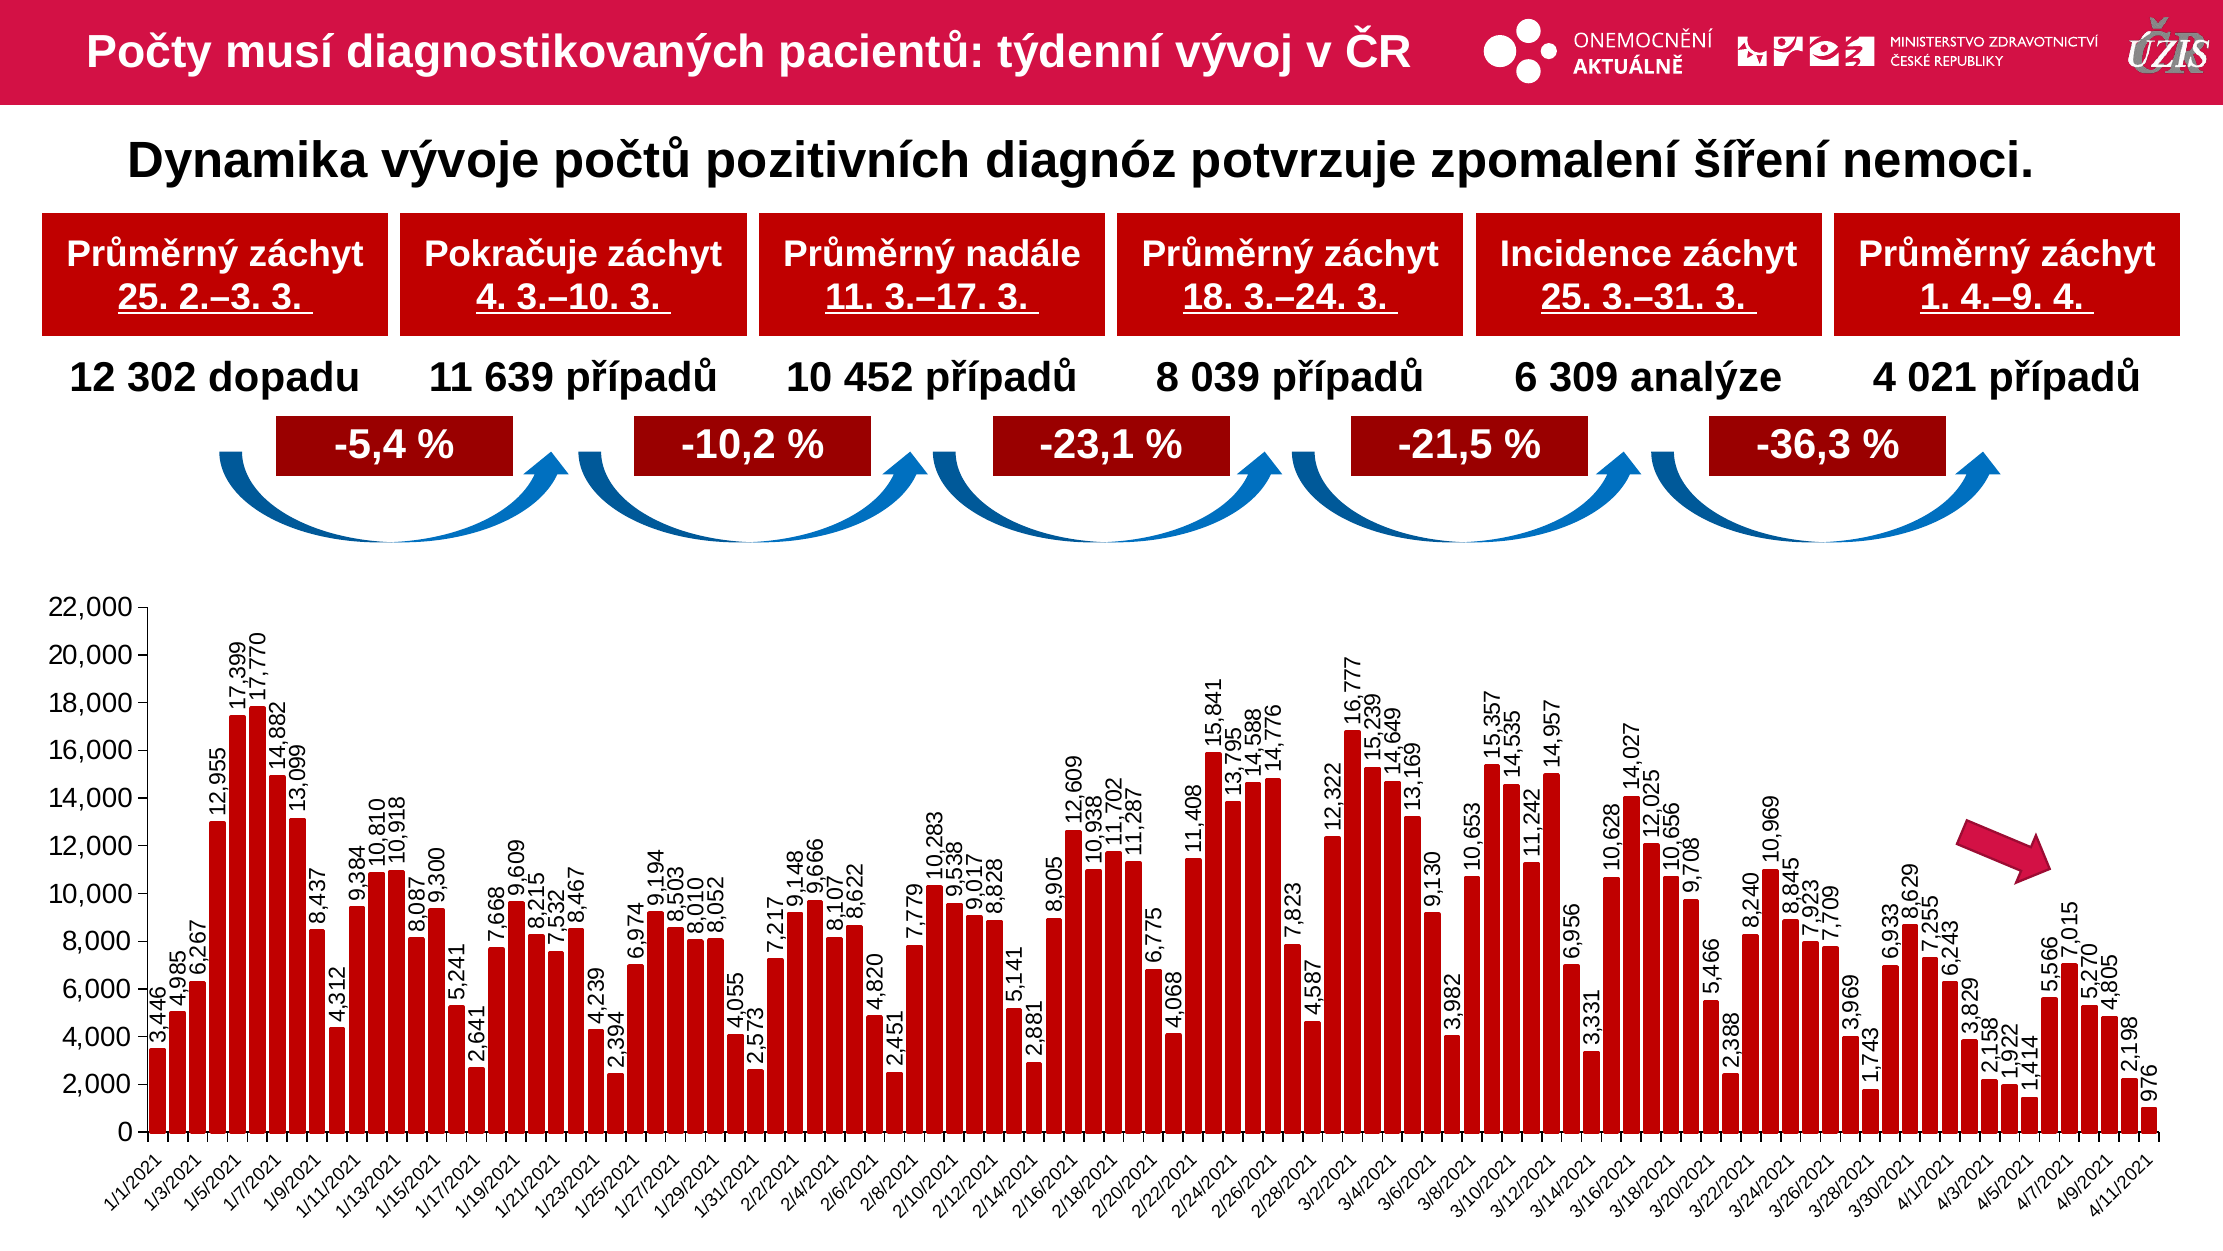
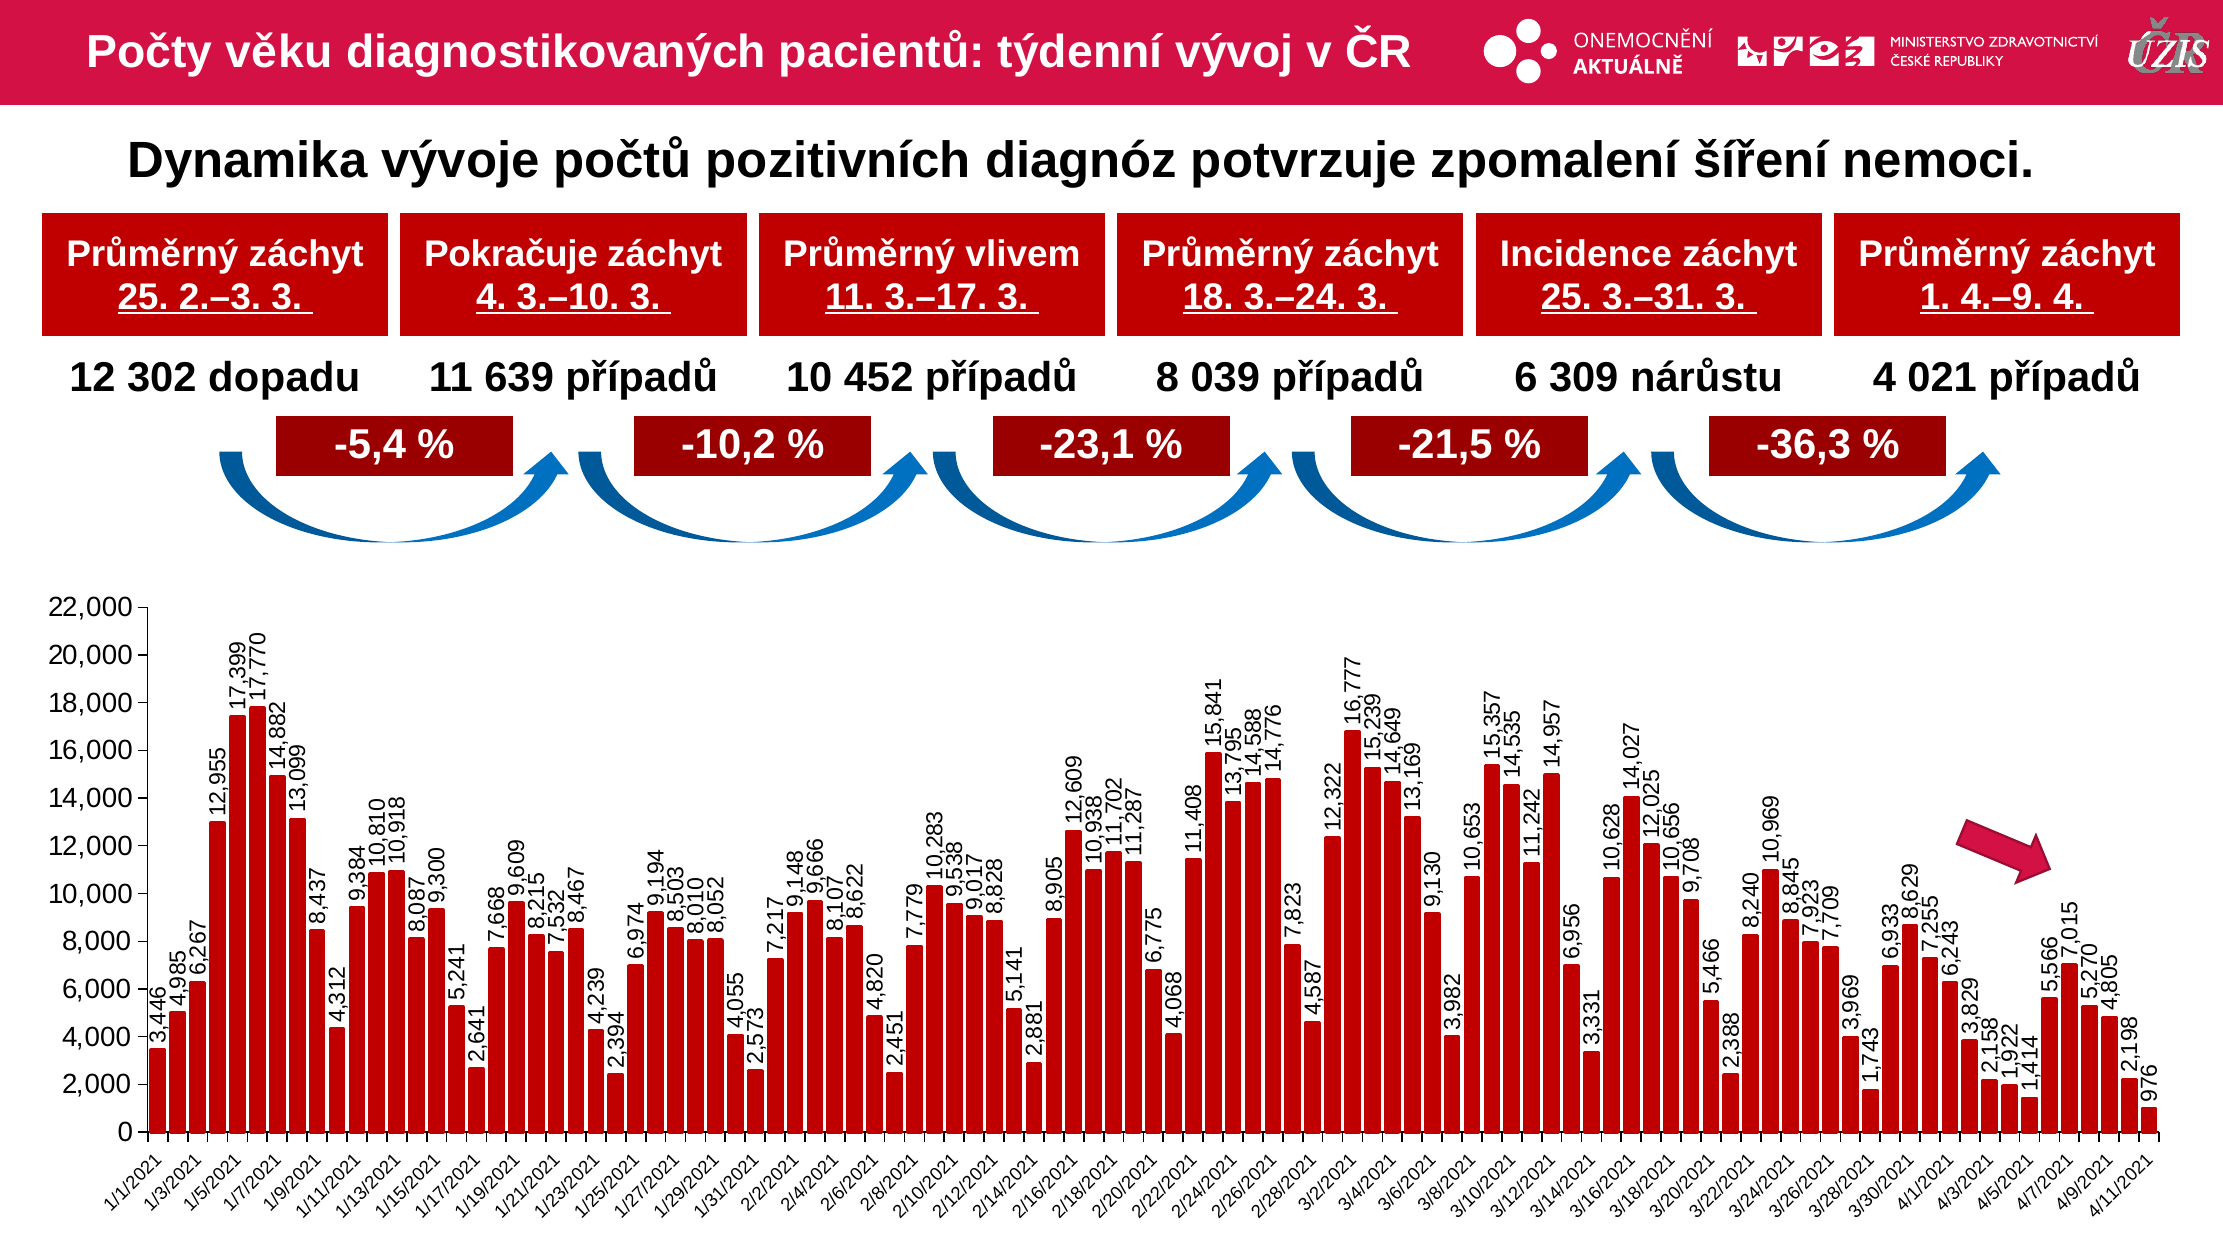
musí: musí -> věku
nadále: nadále -> vlivem
analýze: analýze -> nárůstu
